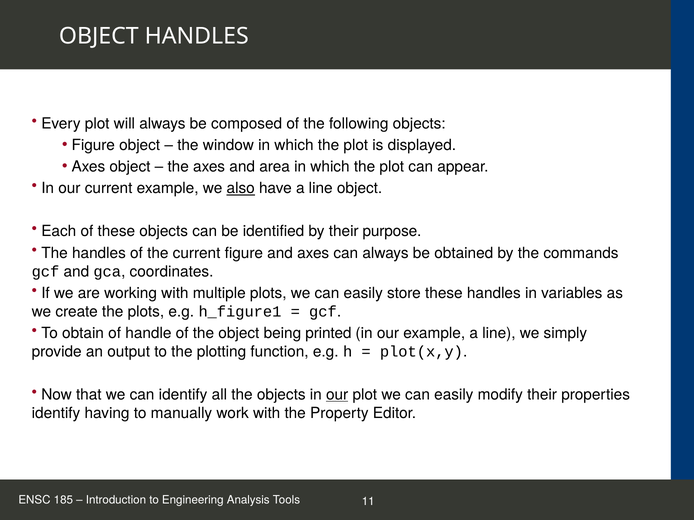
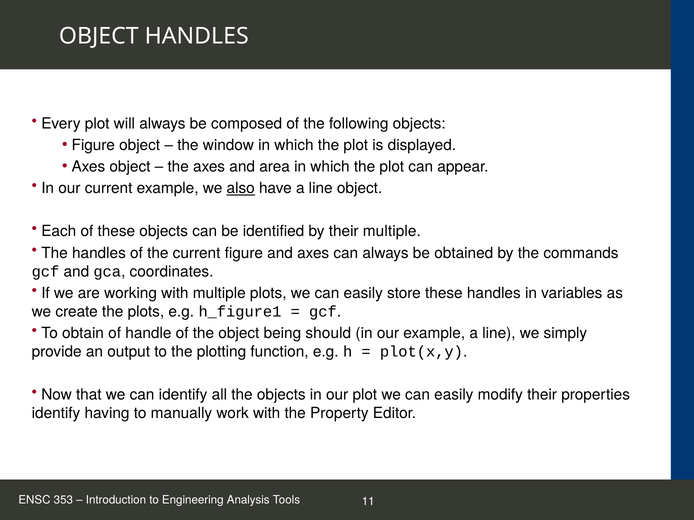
their purpose: purpose -> multiple
printed: printed -> should
our at (337, 395) underline: present -> none
185: 185 -> 353
